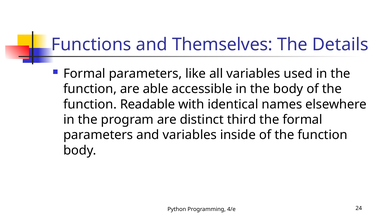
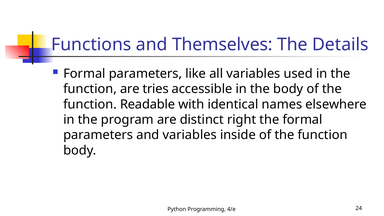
able: able -> tries
third: third -> right
